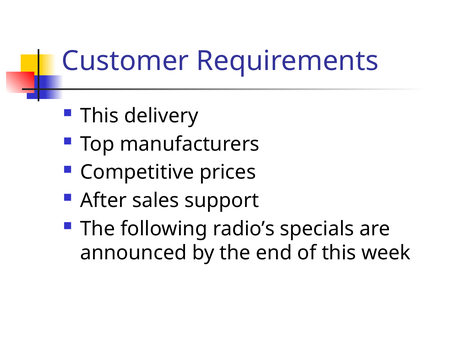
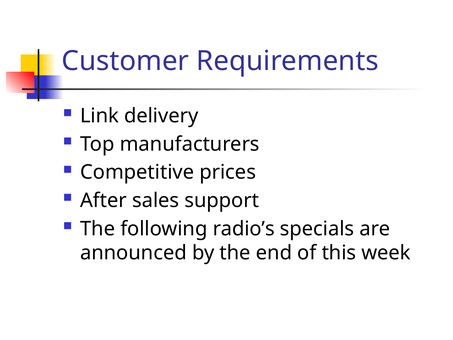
This at (99, 116): This -> Link
